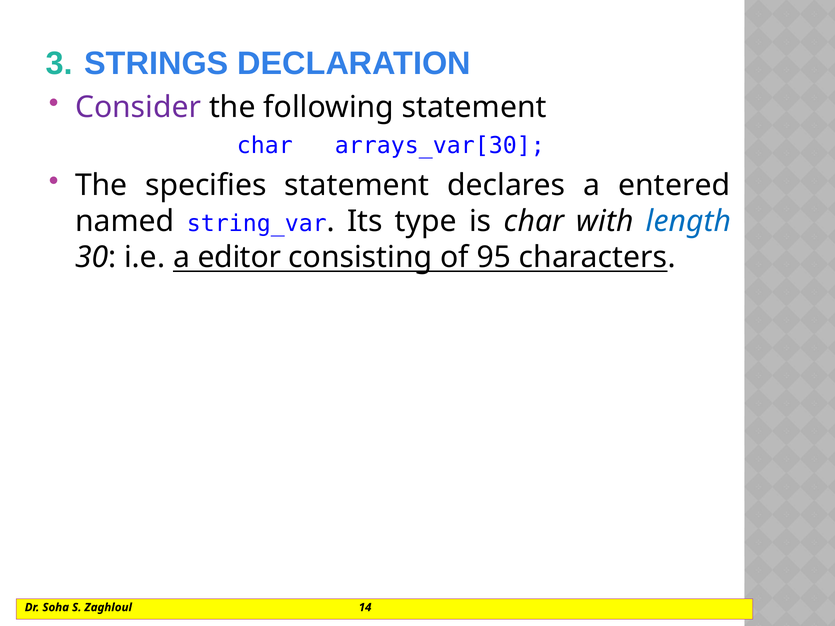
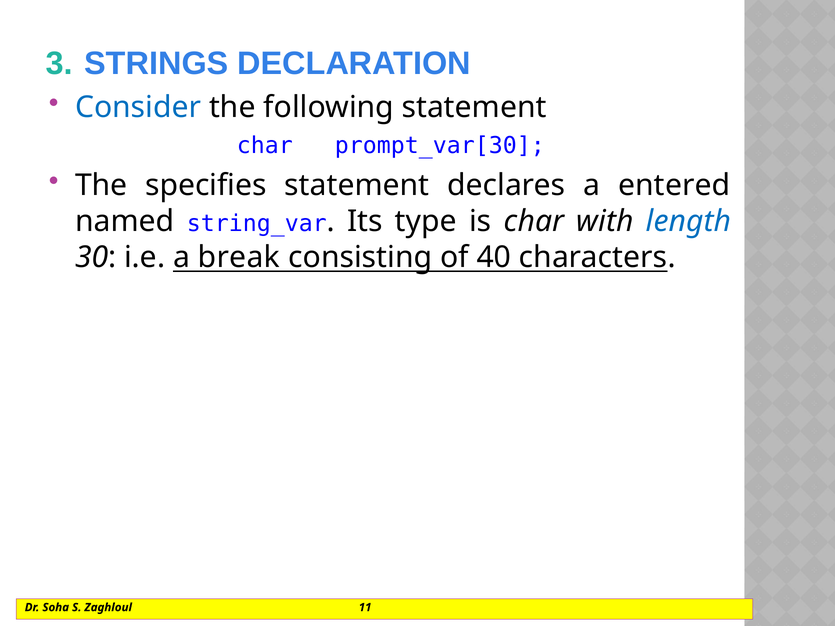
Consider colour: purple -> blue
arrays_var[30: arrays_var[30 -> prompt_var[30
editor: editor -> break
95: 95 -> 40
14: 14 -> 11
